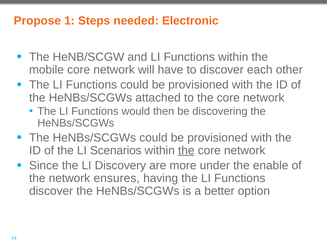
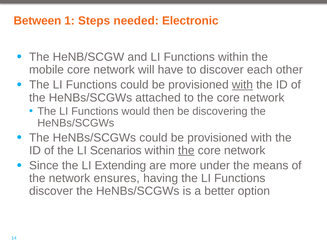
Propose: Propose -> Between
with at (242, 85) underline: none -> present
Discovery: Discovery -> Extending
enable: enable -> means
